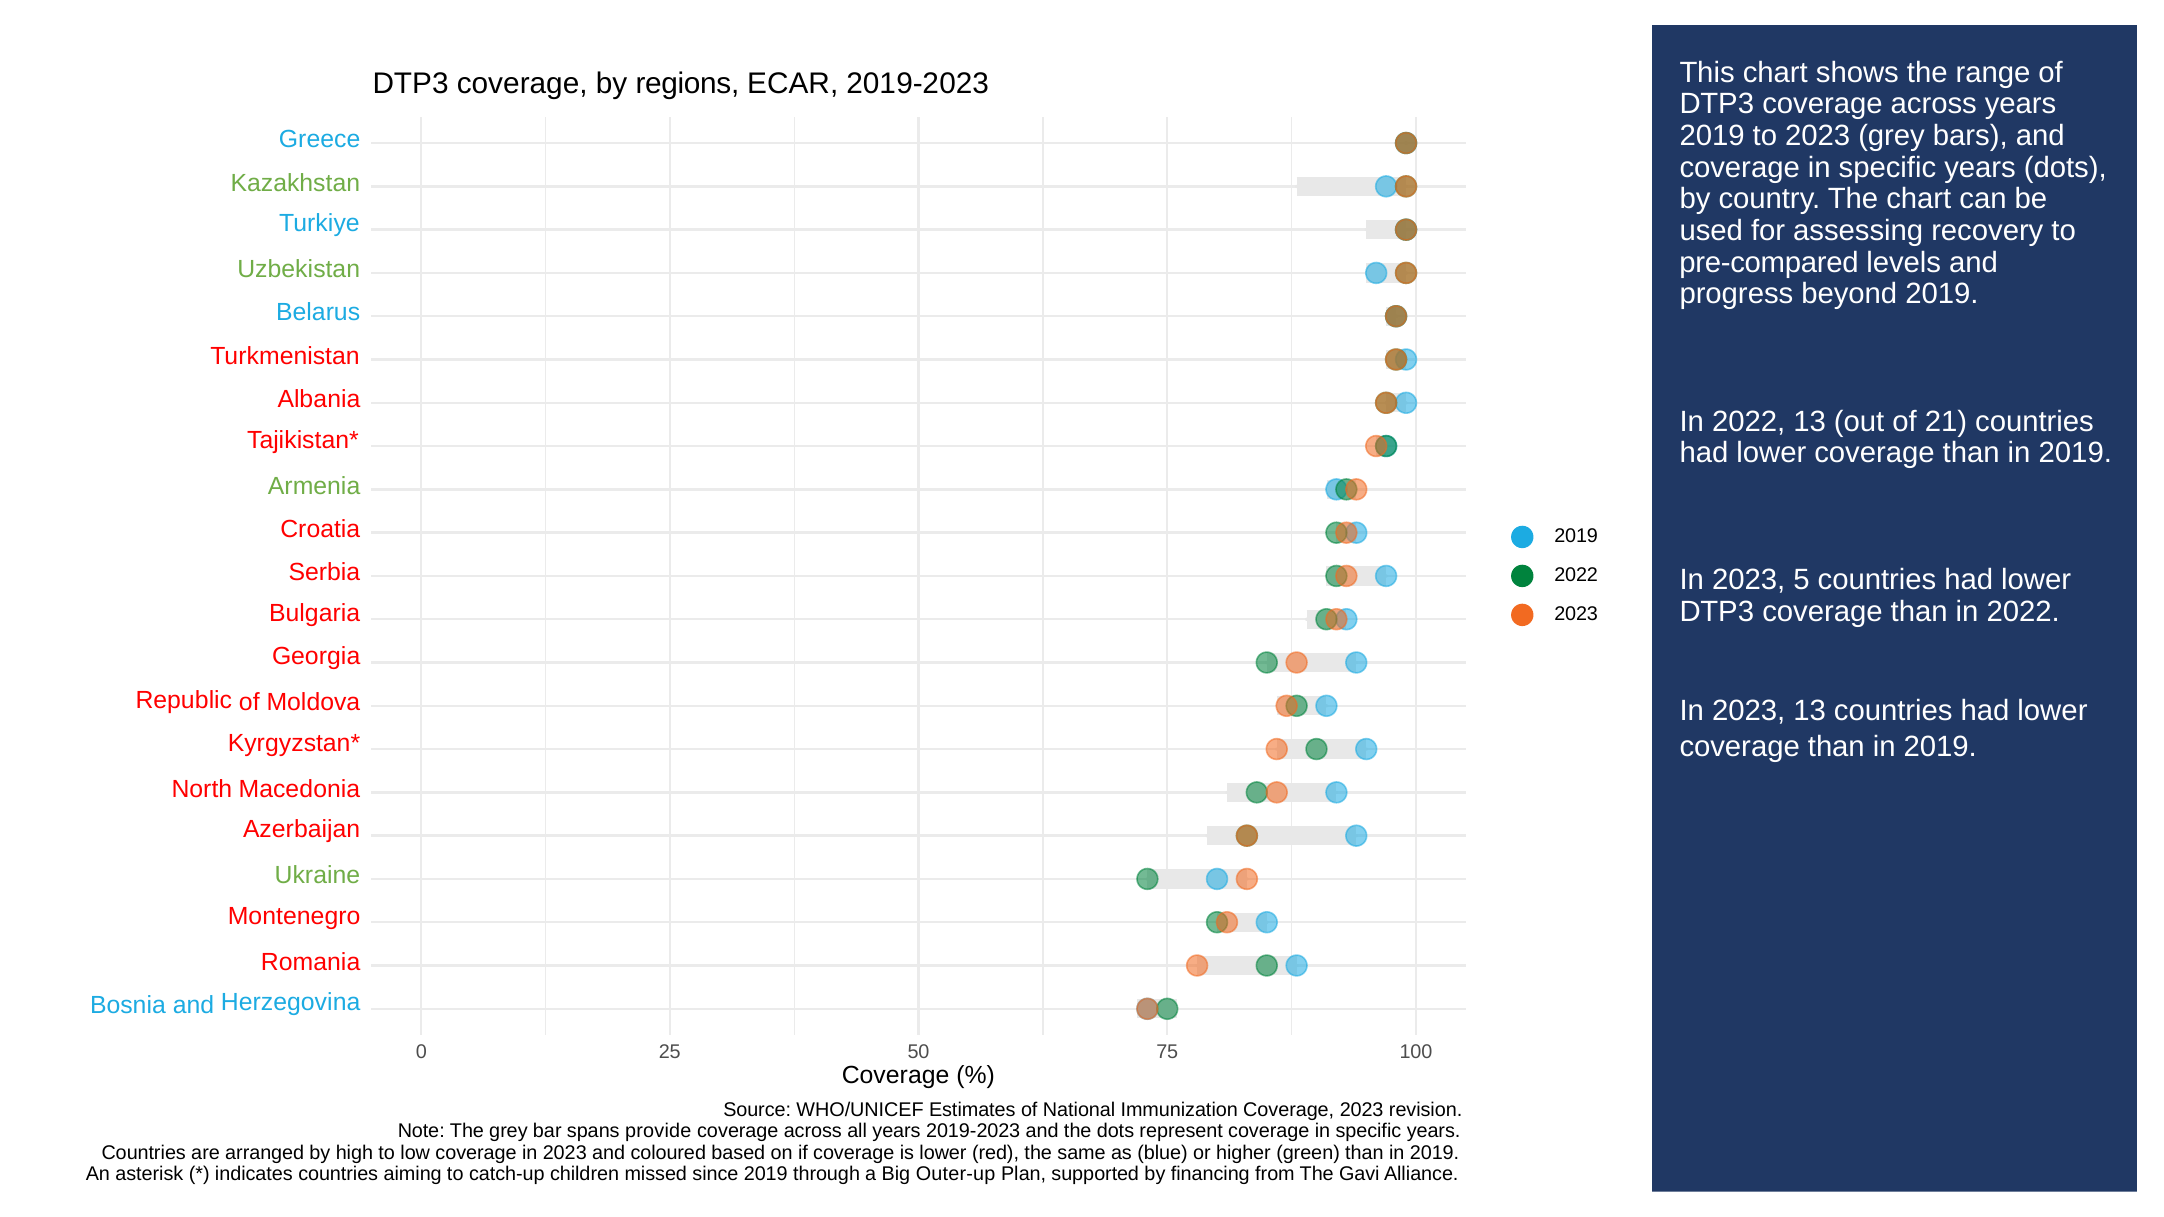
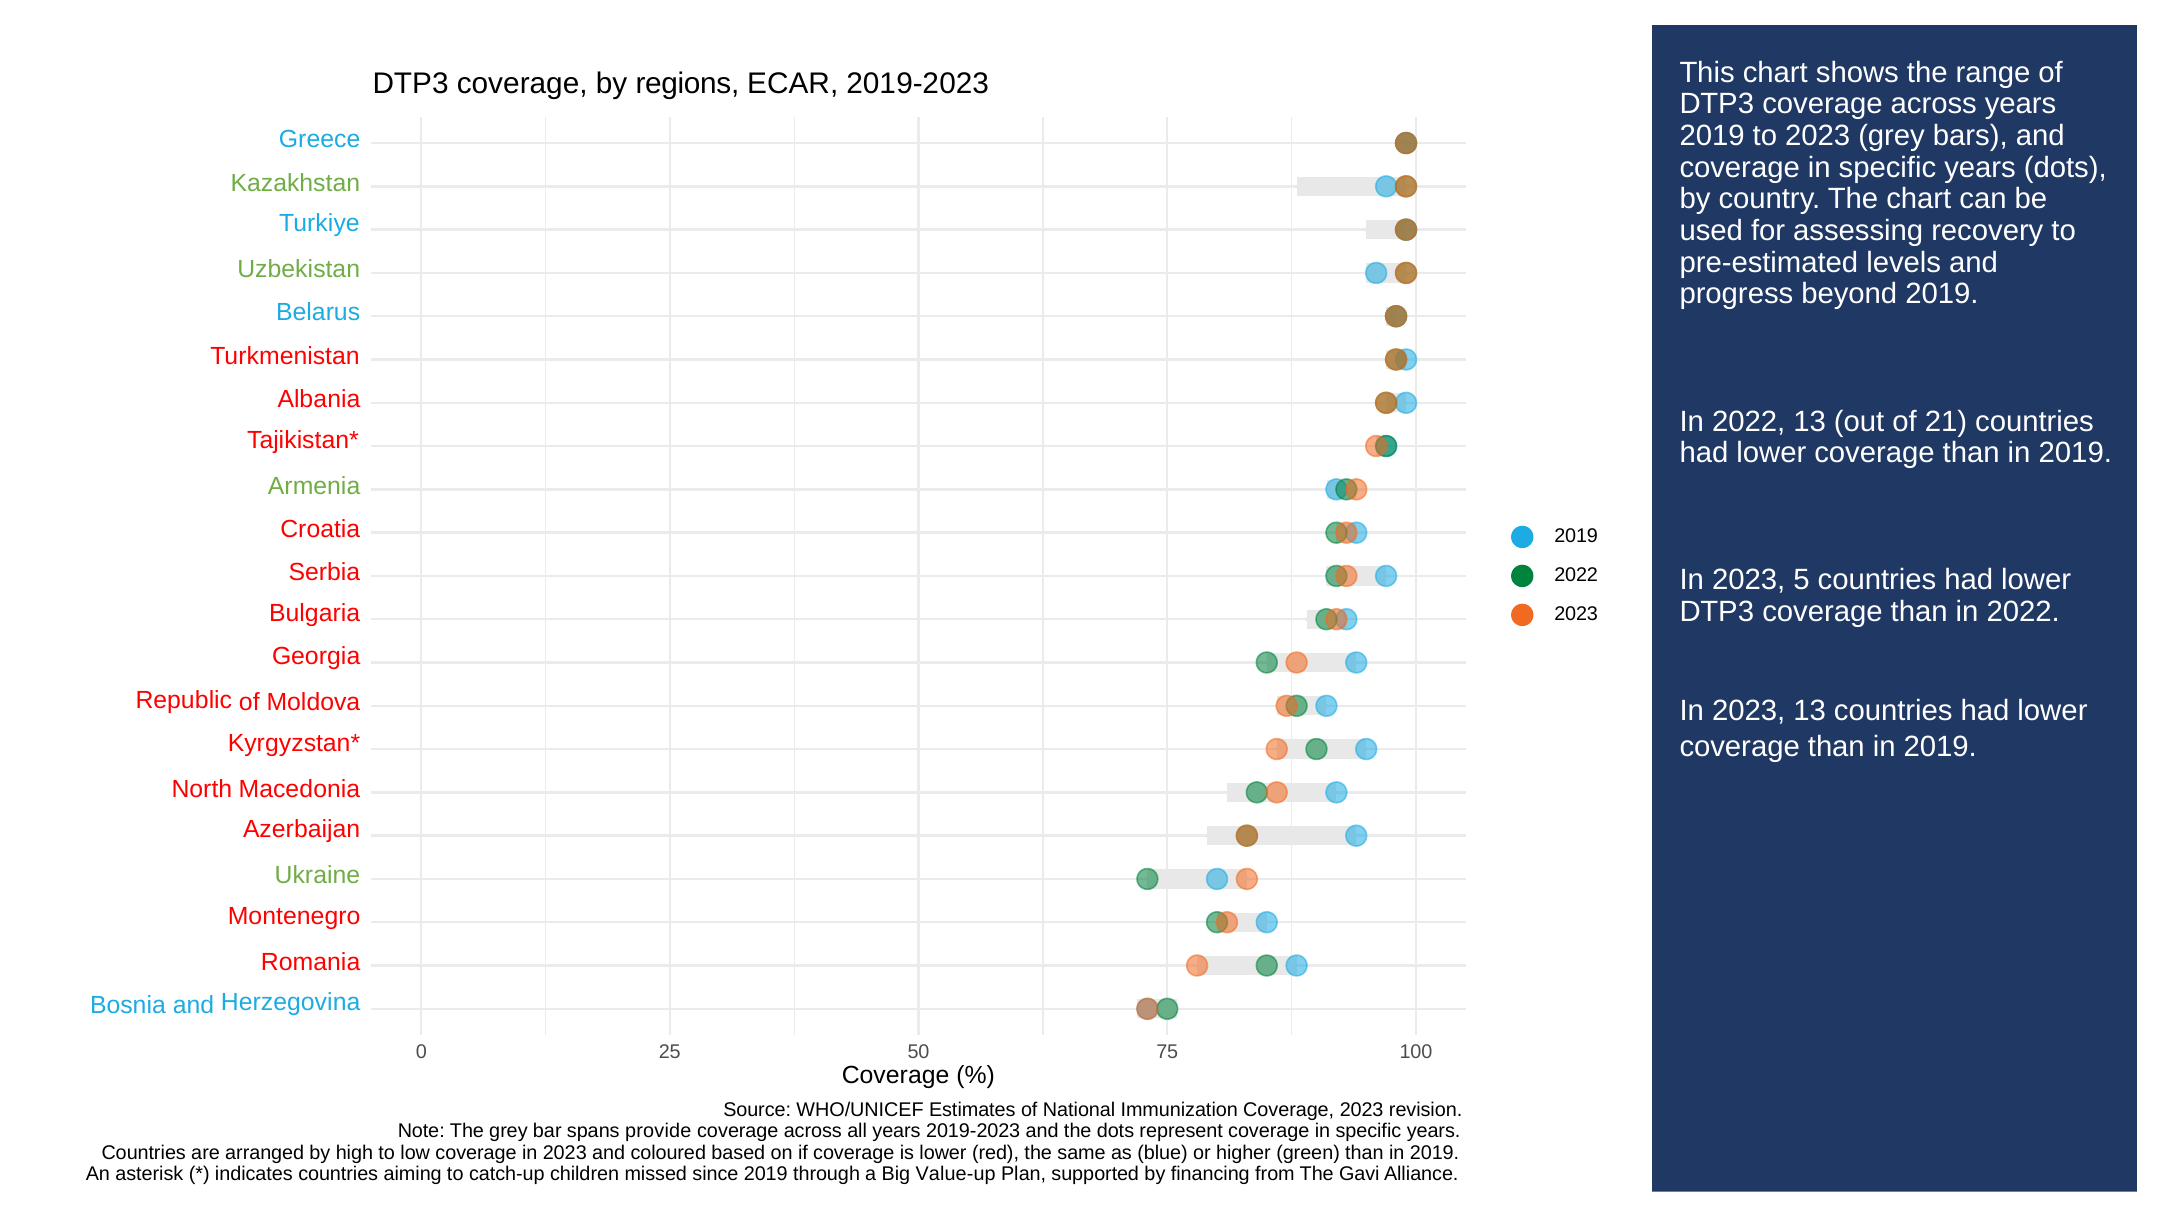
pre-compared: pre-compared -> pre-estimated
Outer-up: Outer-up -> Value-up
